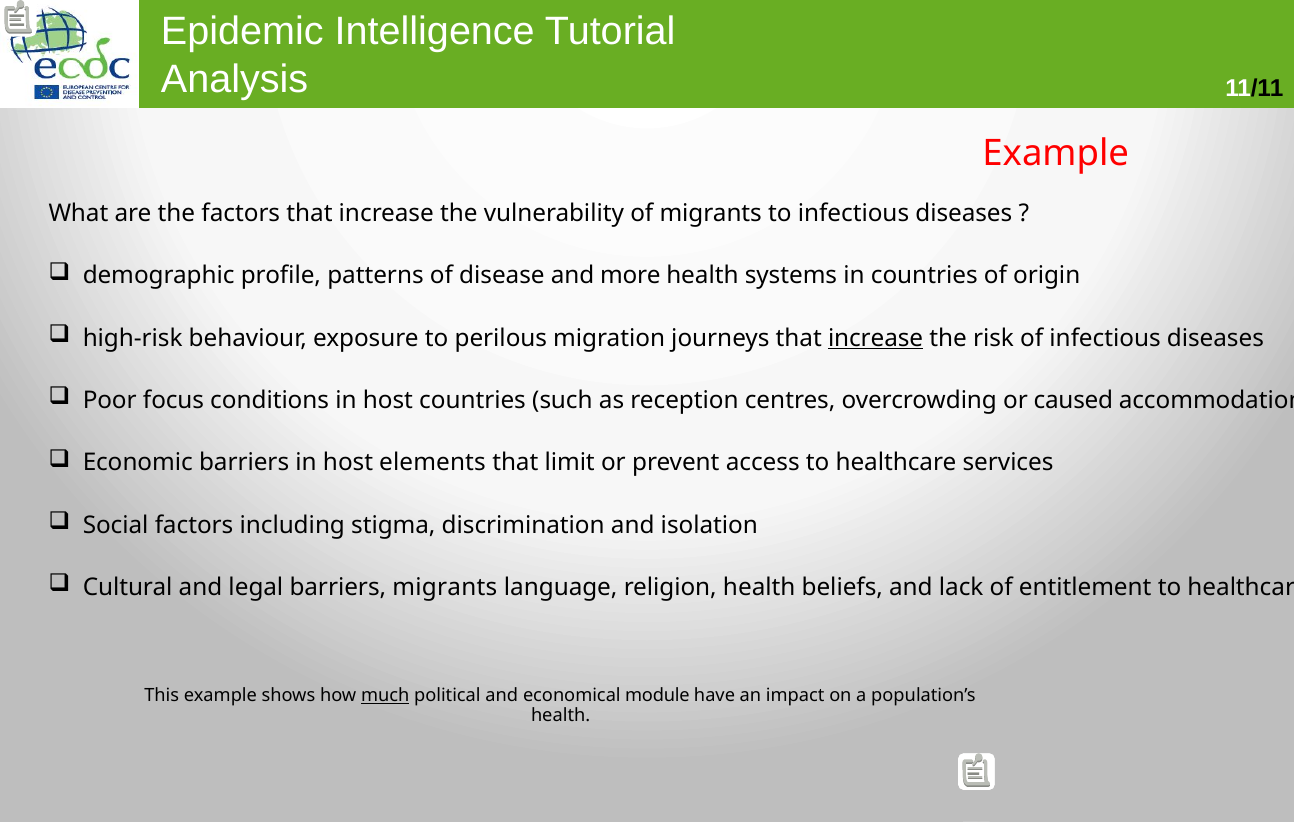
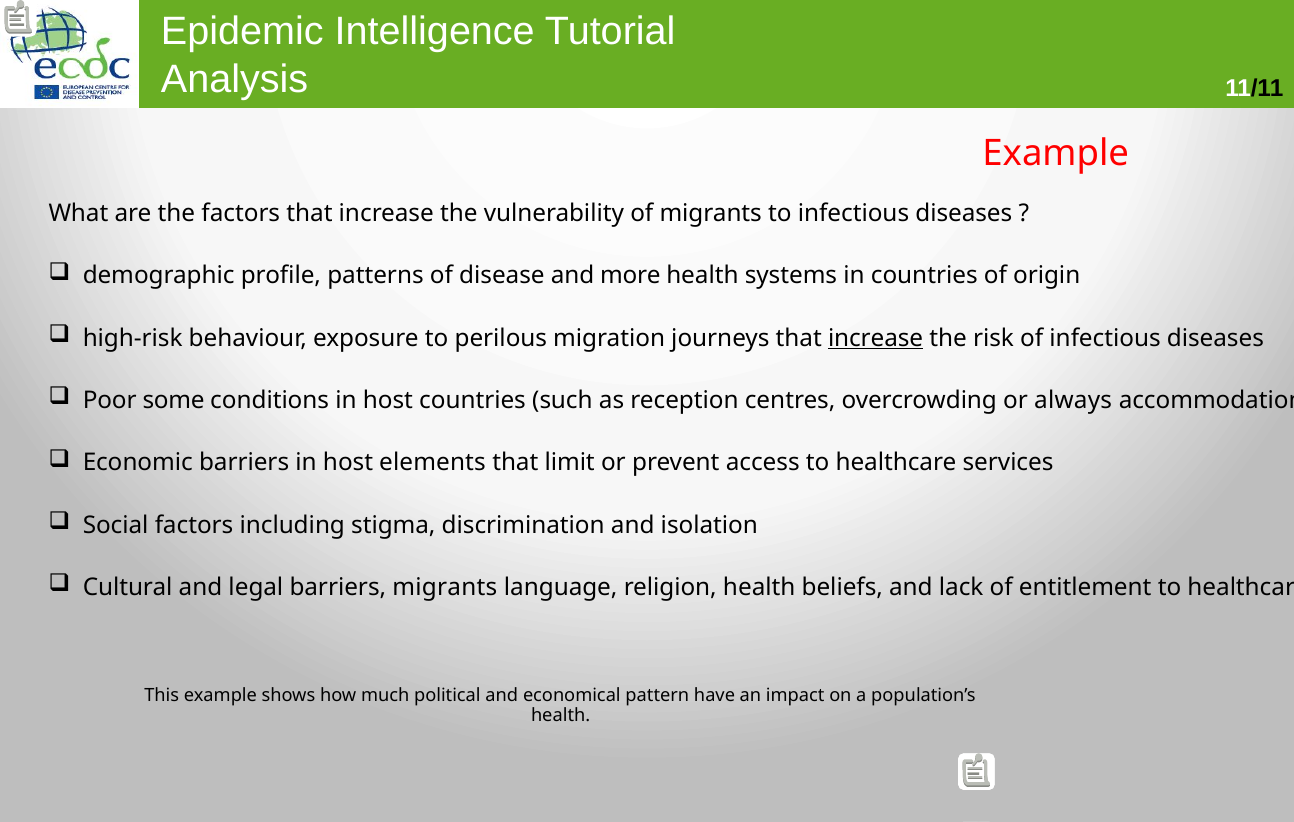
focus: focus -> some
caused: caused -> always
much underline: present -> none
module: module -> pattern
